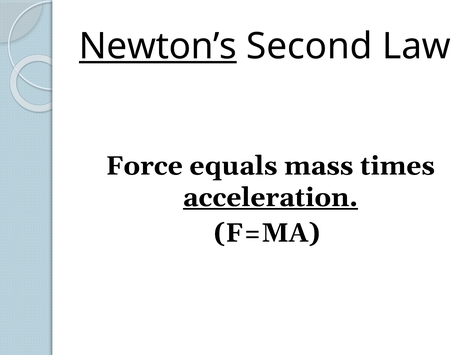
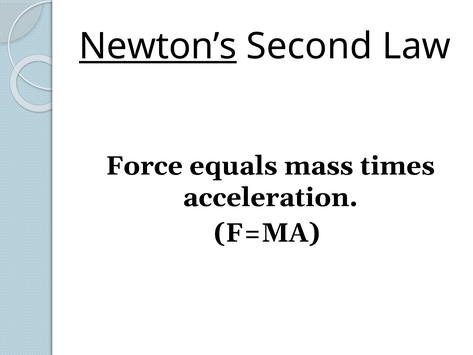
acceleration underline: present -> none
